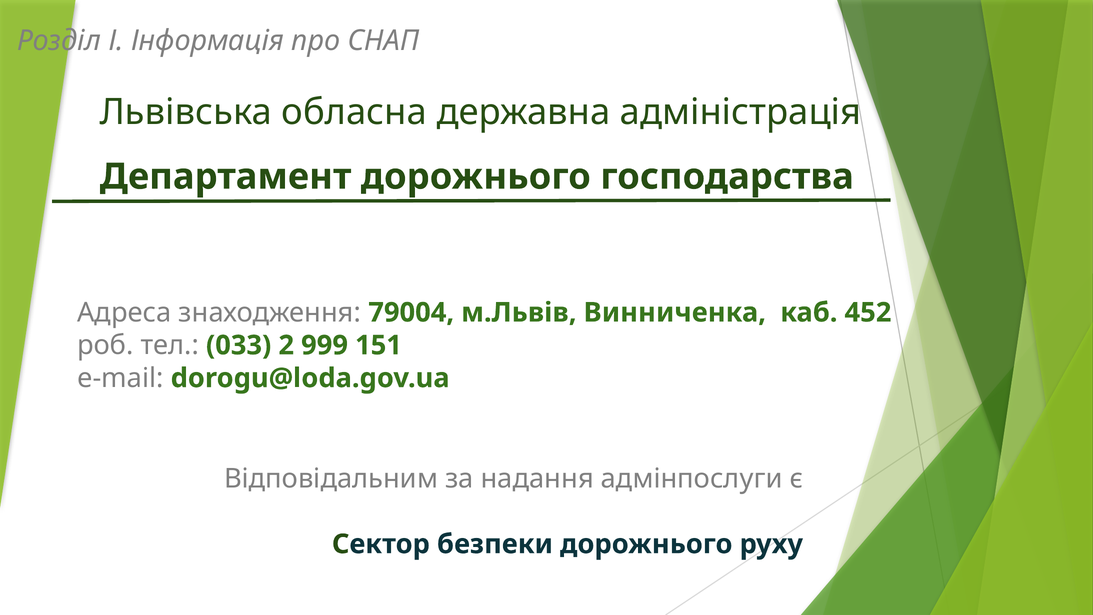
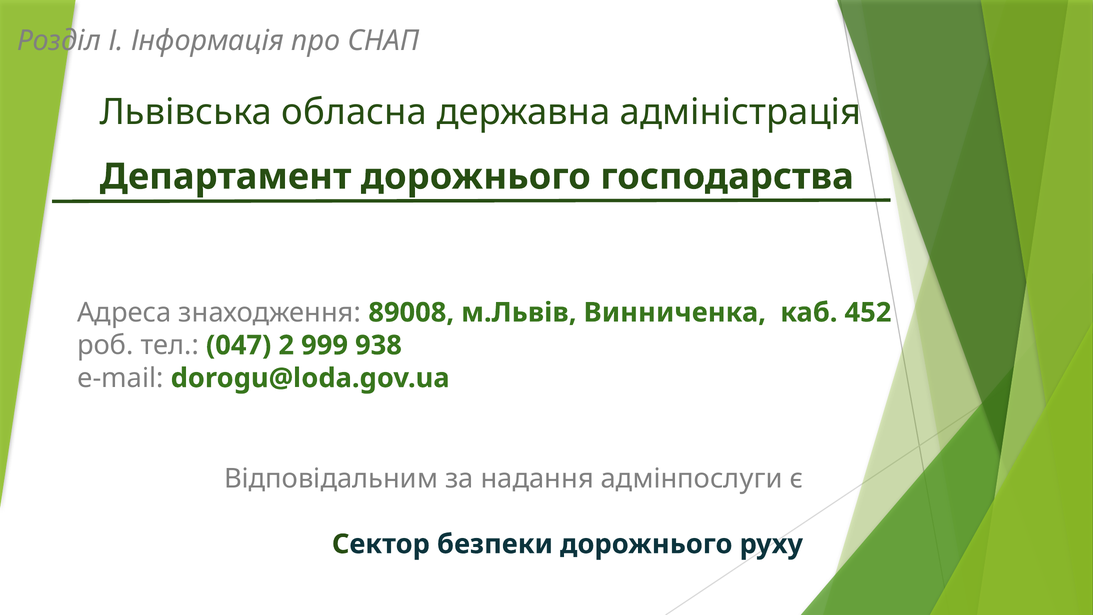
79004: 79004 -> 89008
033: 033 -> 047
151: 151 -> 938
